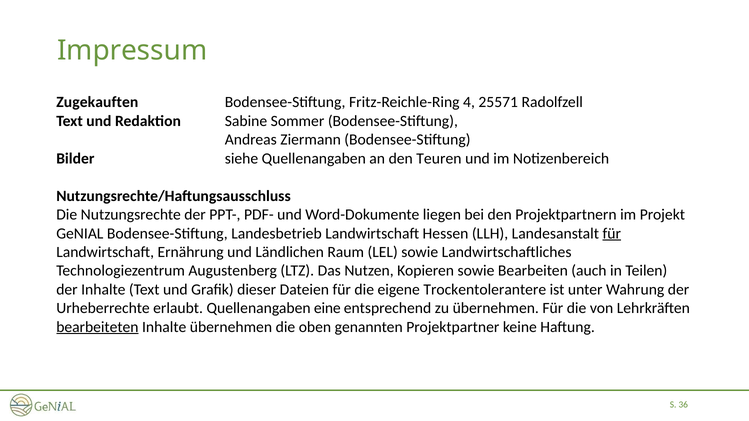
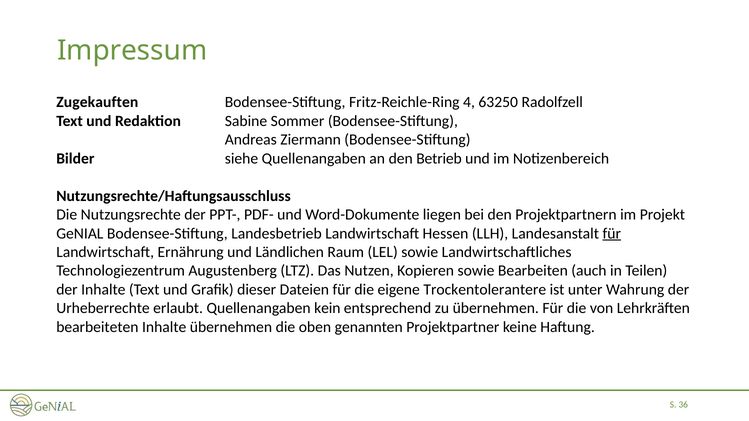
25571: 25571 -> 63250
Teuren: Teuren -> Betrieb
eine: eine -> kein
bearbeiteten underline: present -> none
